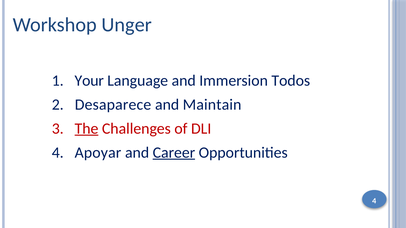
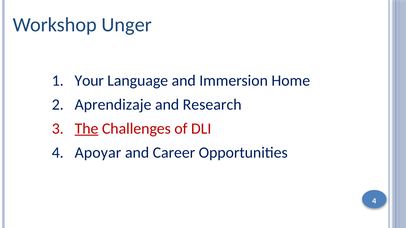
Todos: Todos -> Home
Desaparece: Desaparece -> Aprendizaje
Maintain: Maintain -> Research
Career underline: present -> none
